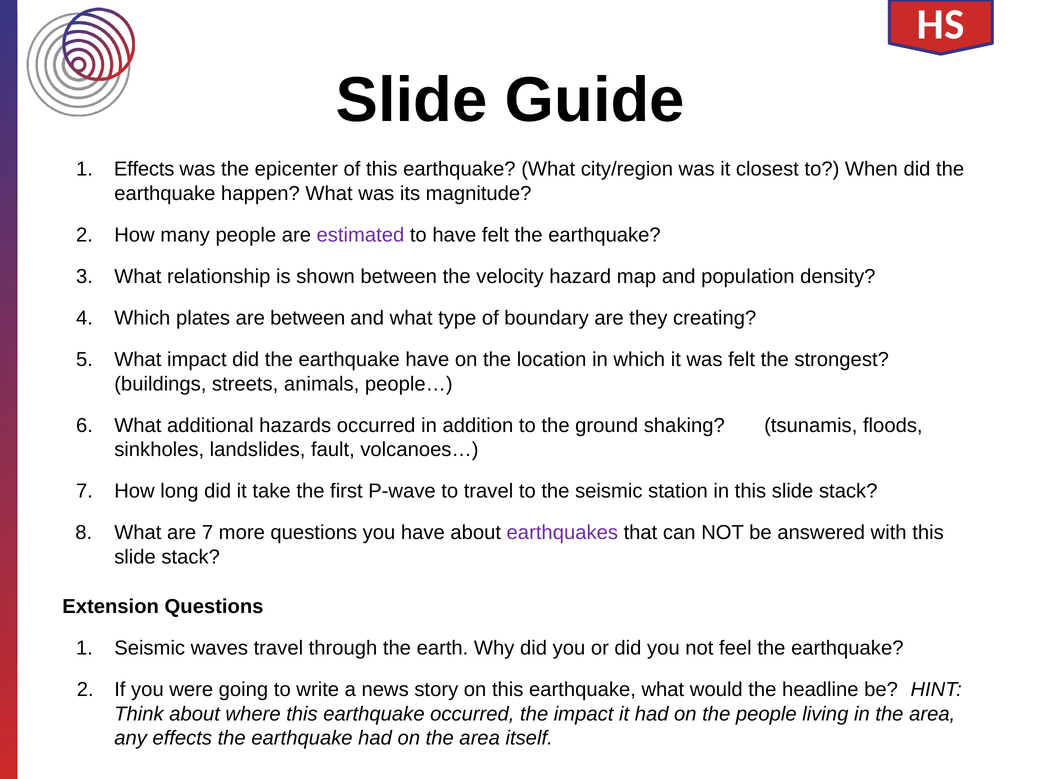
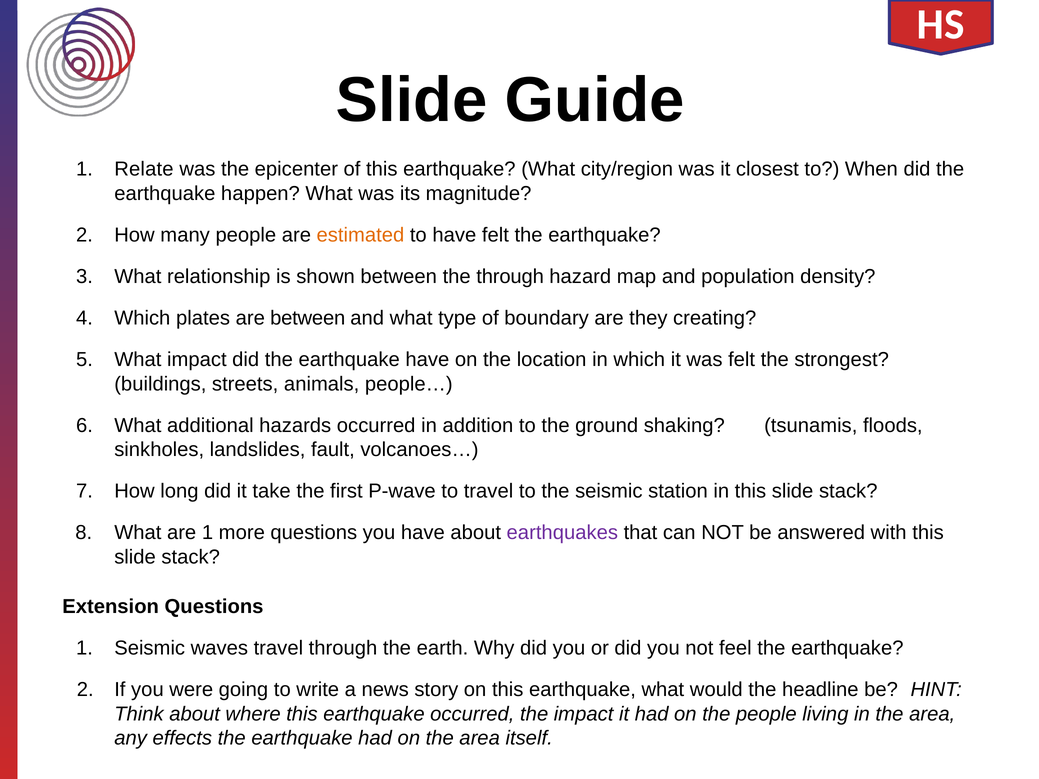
Effects at (144, 169): Effects -> Relate
estimated colour: purple -> orange
the velocity: velocity -> through
are 7: 7 -> 1
